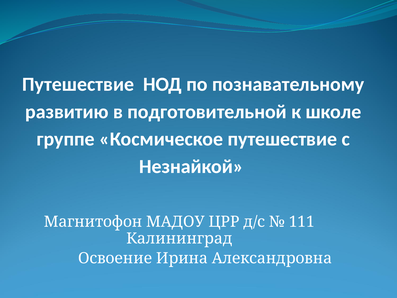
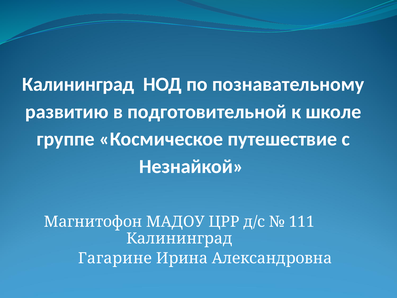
Путешествие at (78, 84): Путешествие -> Калининград
Освоение: Освоение -> Гагарине
